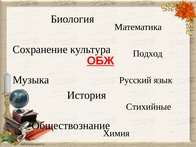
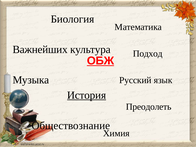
Сохранение: Сохранение -> Важнейших
История underline: none -> present
Стихийные: Стихийные -> Преодолеть
